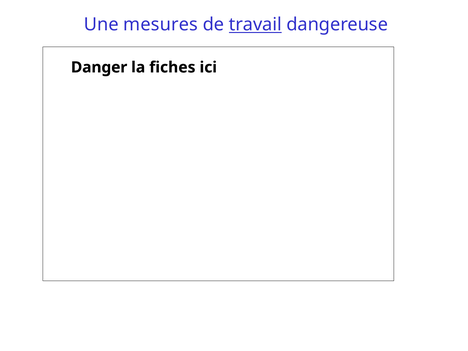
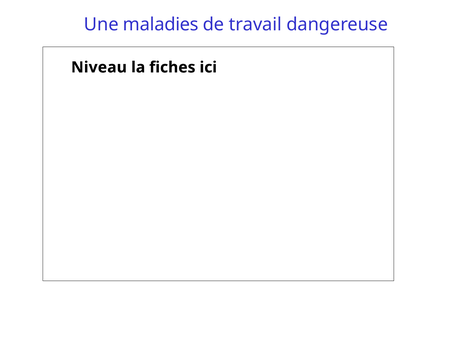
mesures: mesures -> maladies
travail underline: present -> none
Danger: Danger -> Niveau
